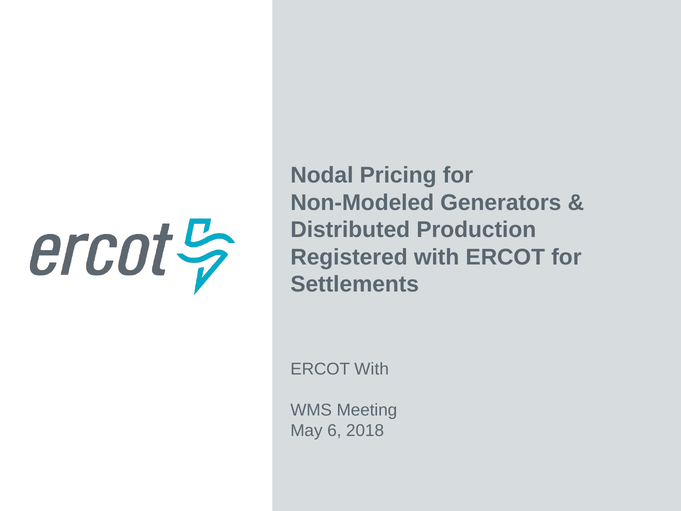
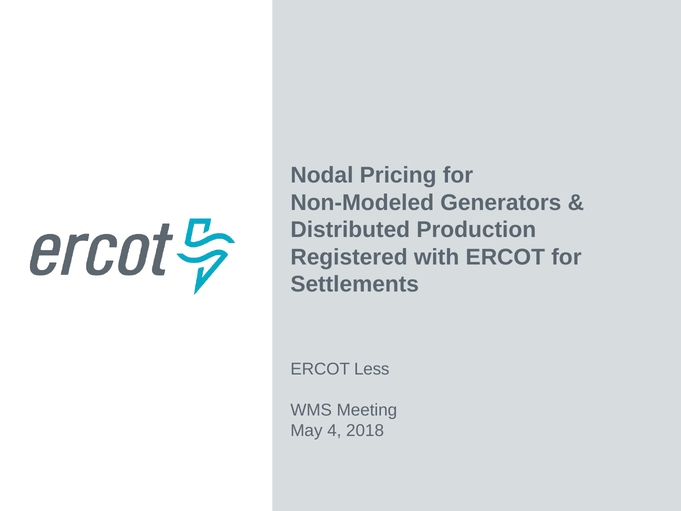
ERCOT With: With -> Less
6: 6 -> 4
